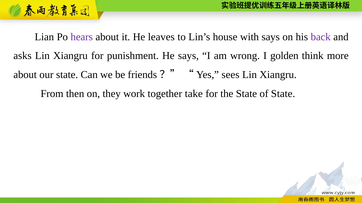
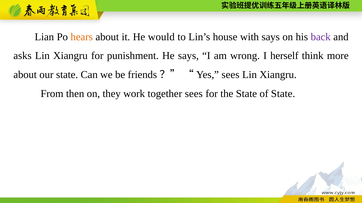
hears colour: purple -> orange
leaves: leaves -> would
golden: golden -> herself
together take: take -> sees
